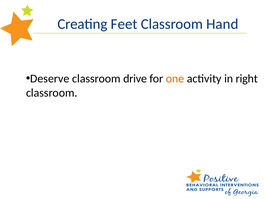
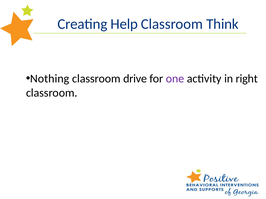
Feet: Feet -> Help
Hand: Hand -> Think
Deserve: Deserve -> Nothing
one colour: orange -> purple
